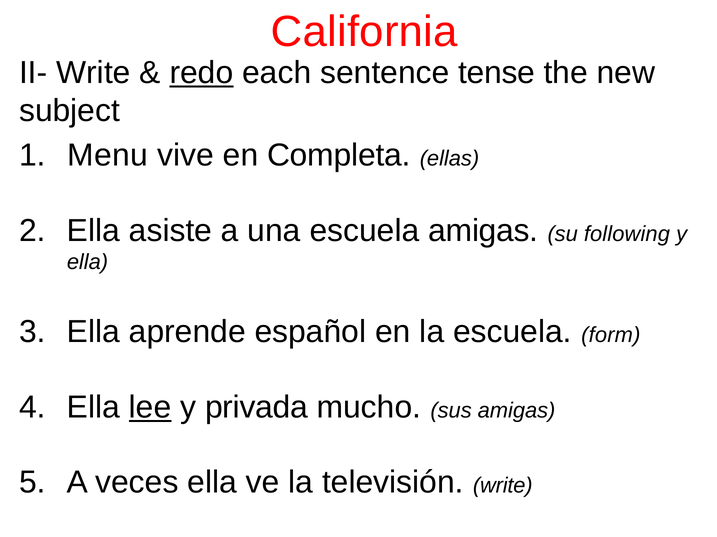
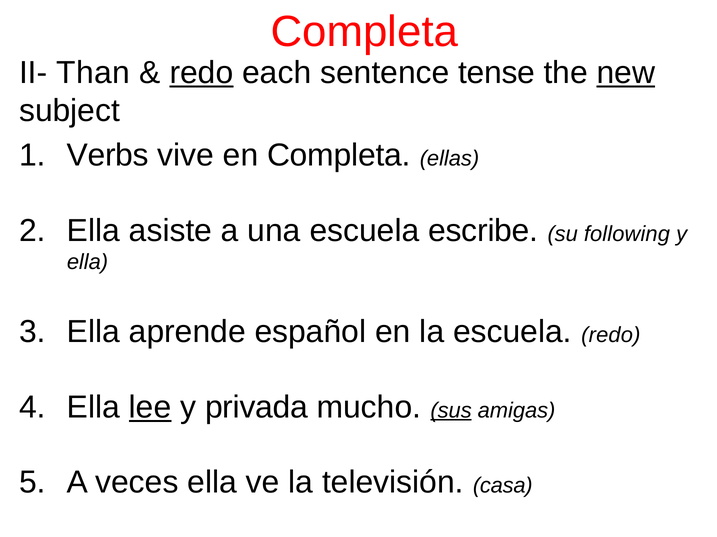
California at (364, 32): California -> Completa
II- Write: Write -> Than
new underline: none -> present
Menu: Menu -> Verbs
escuela amigas: amigas -> escribe
escuela form: form -> redo
sus underline: none -> present
televisión write: write -> casa
